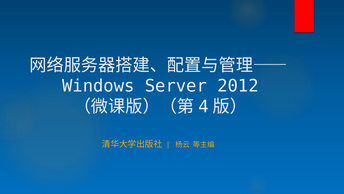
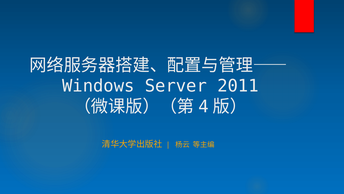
2012: 2012 -> 2011
